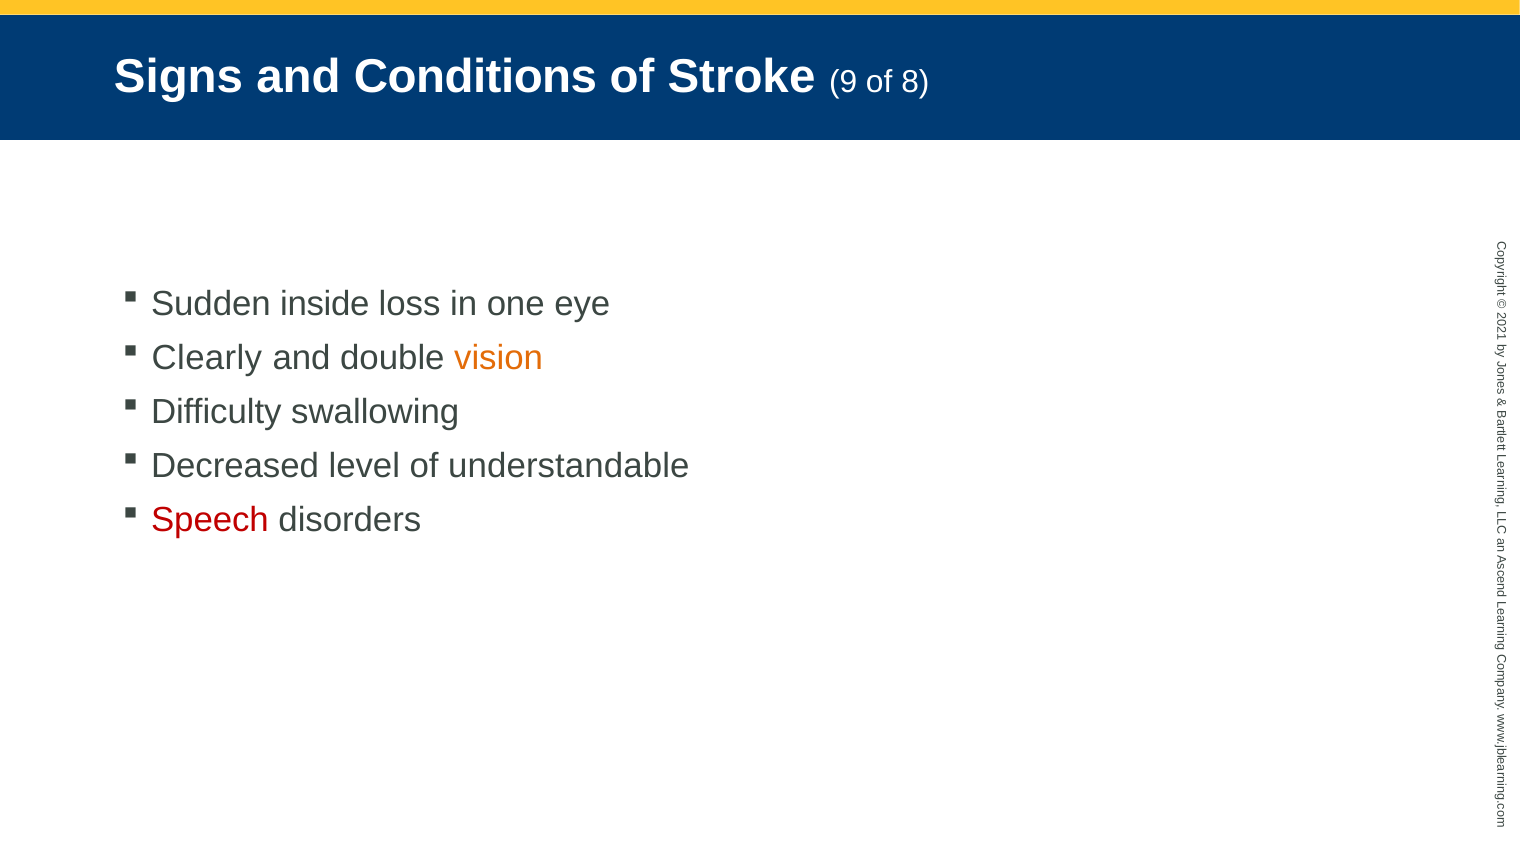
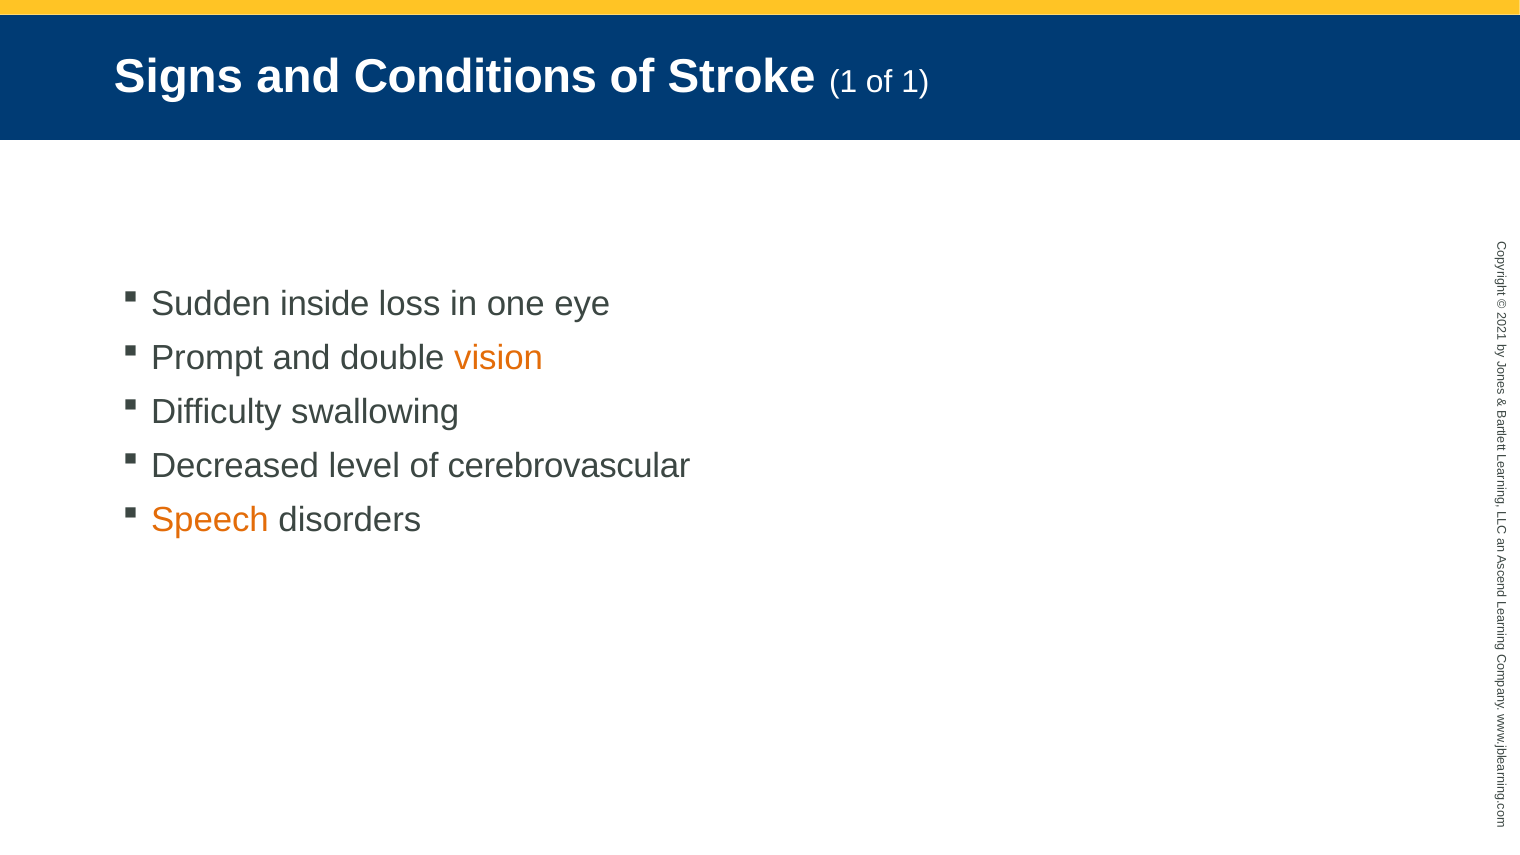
Stroke 9: 9 -> 1
of 8: 8 -> 1
Clearly: Clearly -> Prompt
understandable: understandable -> cerebrovascular
Speech colour: red -> orange
